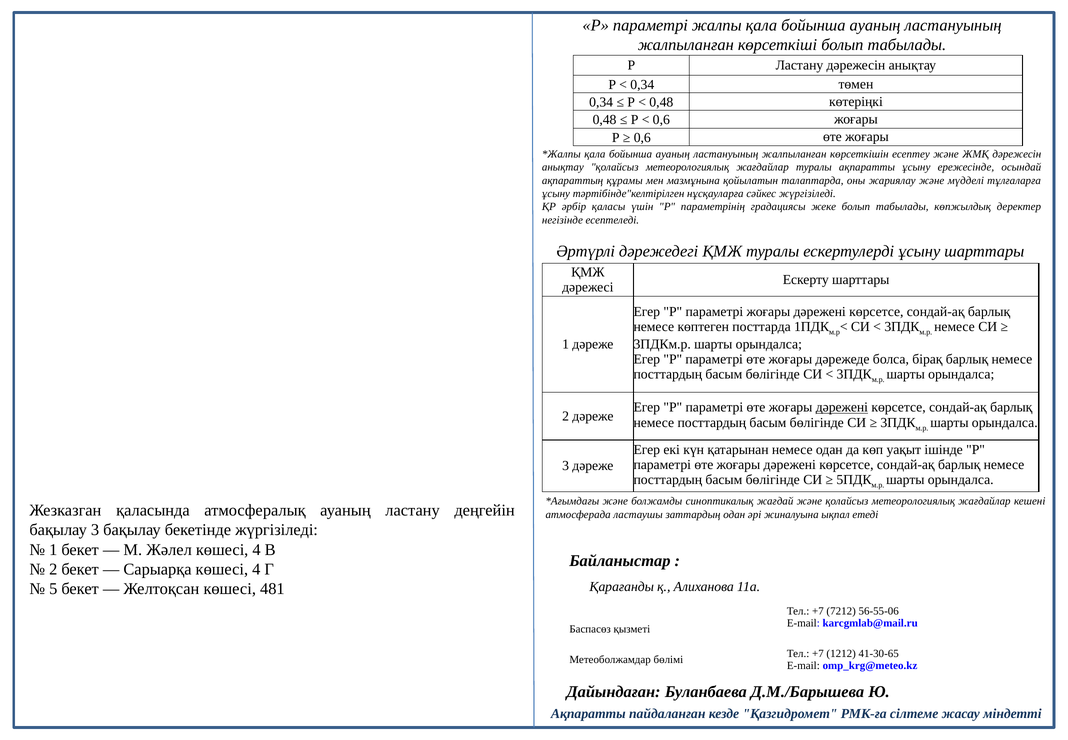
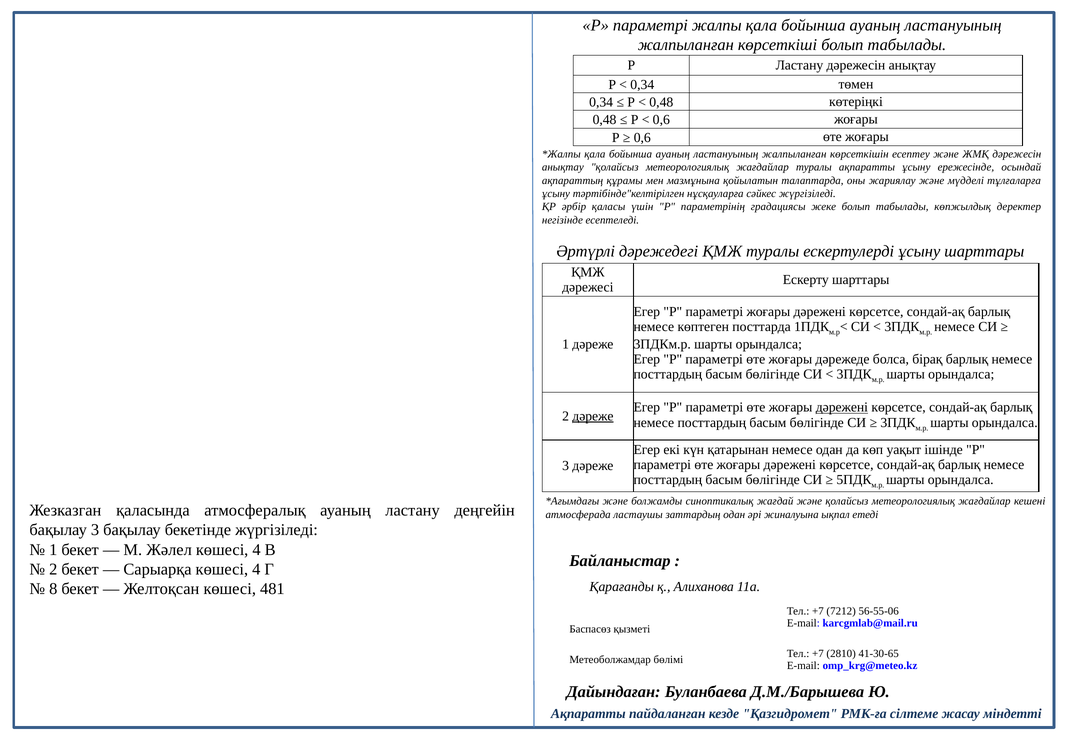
дәреже at (593, 416) underline: none -> present
5: 5 -> 8
1212: 1212 -> 2810
